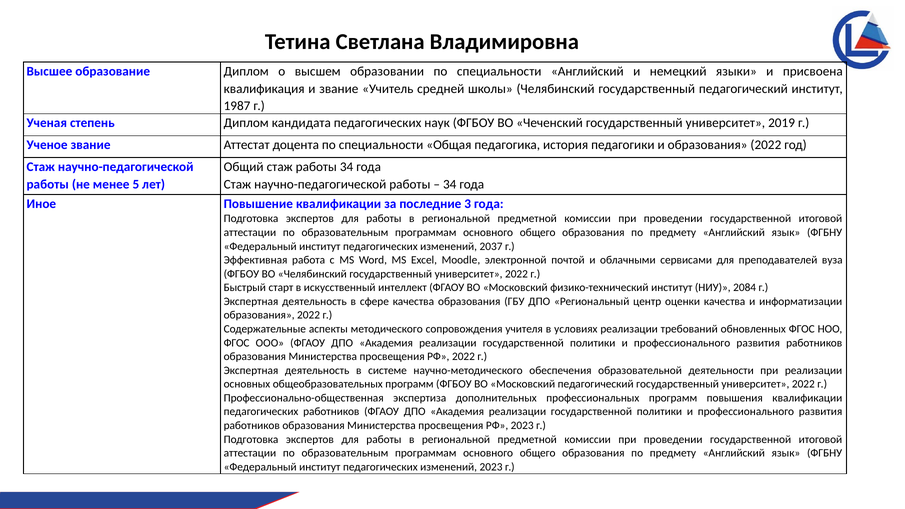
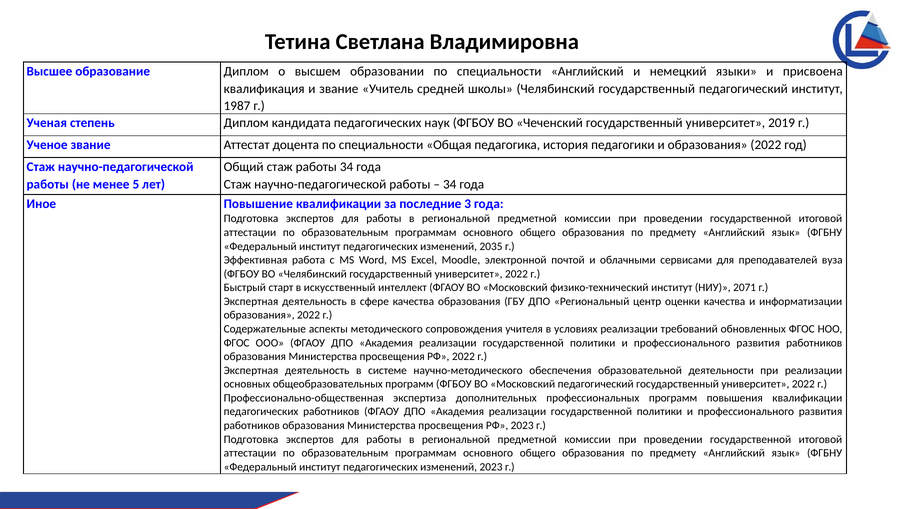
2037: 2037 -> 2035
2084: 2084 -> 2071
